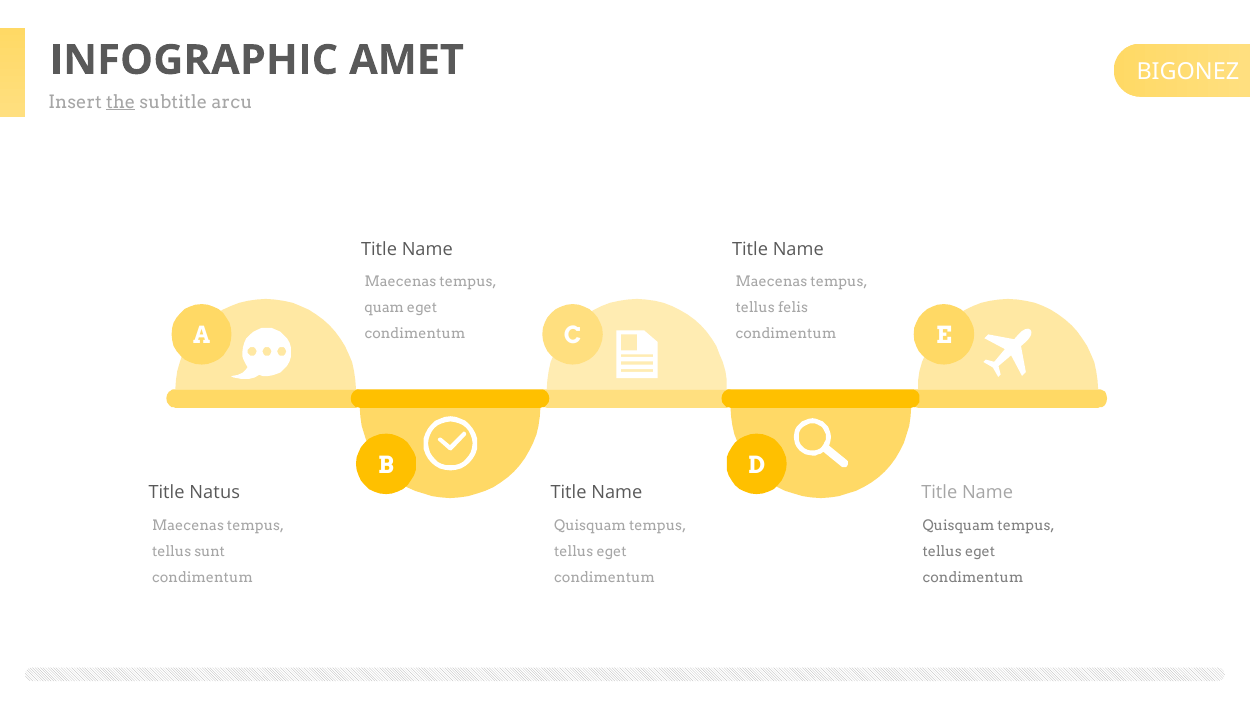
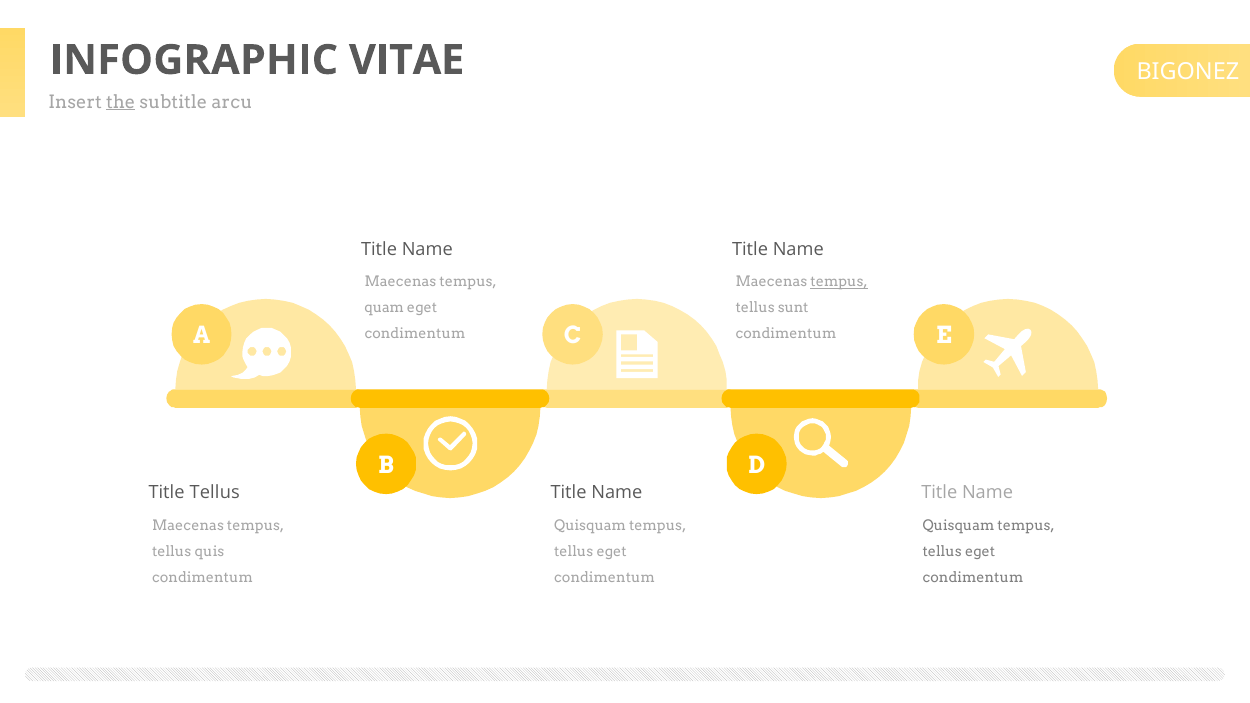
AMET: AMET -> VITAE
tempus at (839, 282) underline: none -> present
felis: felis -> sunt
Title Natus: Natus -> Tellus
sunt: sunt -> quis
